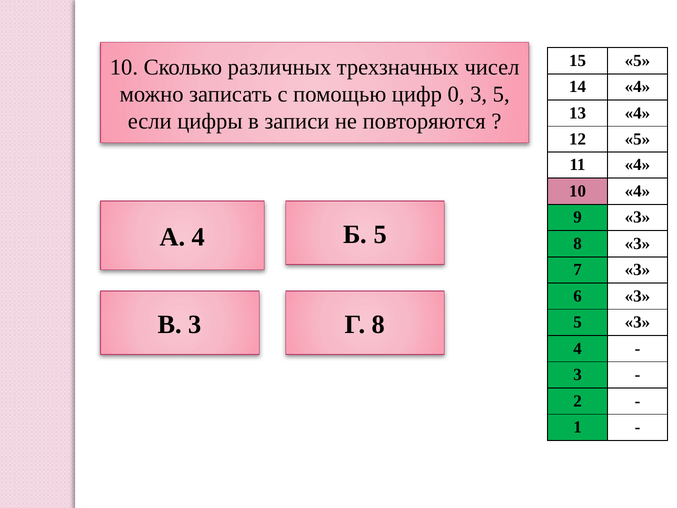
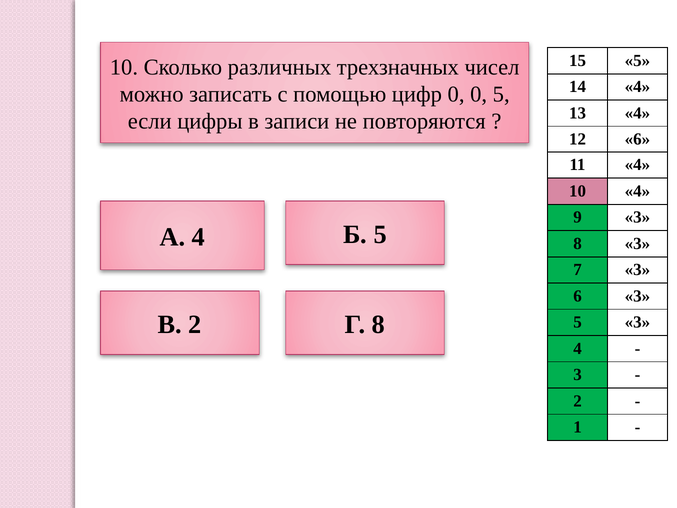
0 3: 3 -> 0
12 5: 5 -> 6
В 3: 3 -> 2
